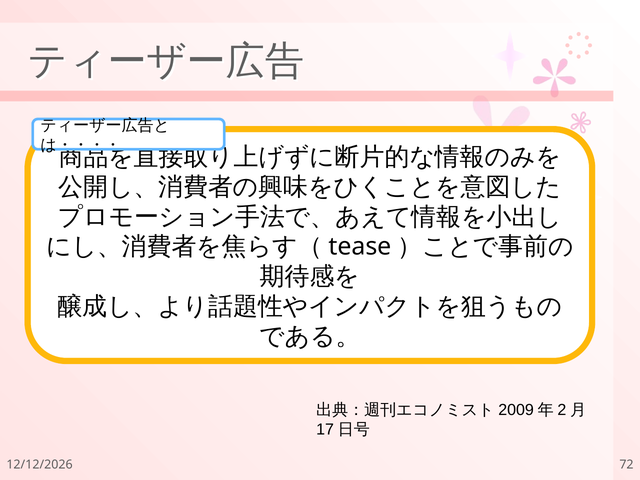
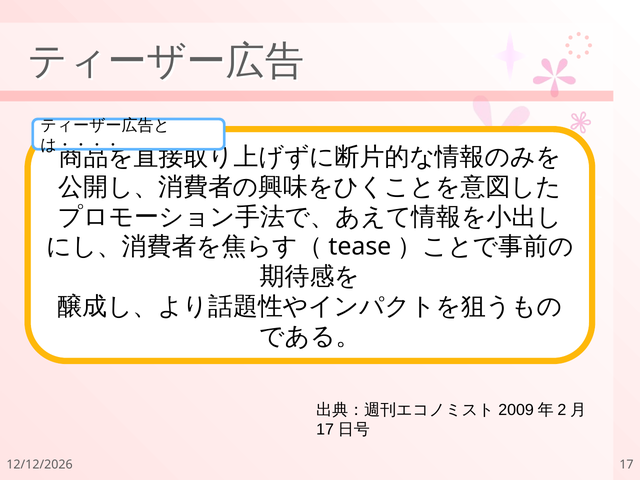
72: 72 -> 17
